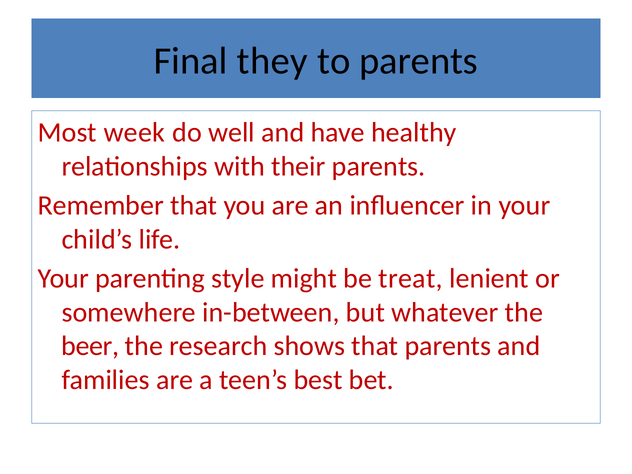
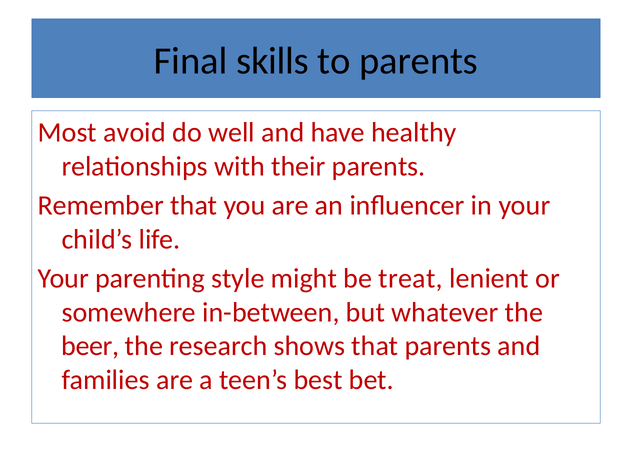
they: they -> skills
week: week -> avoid
